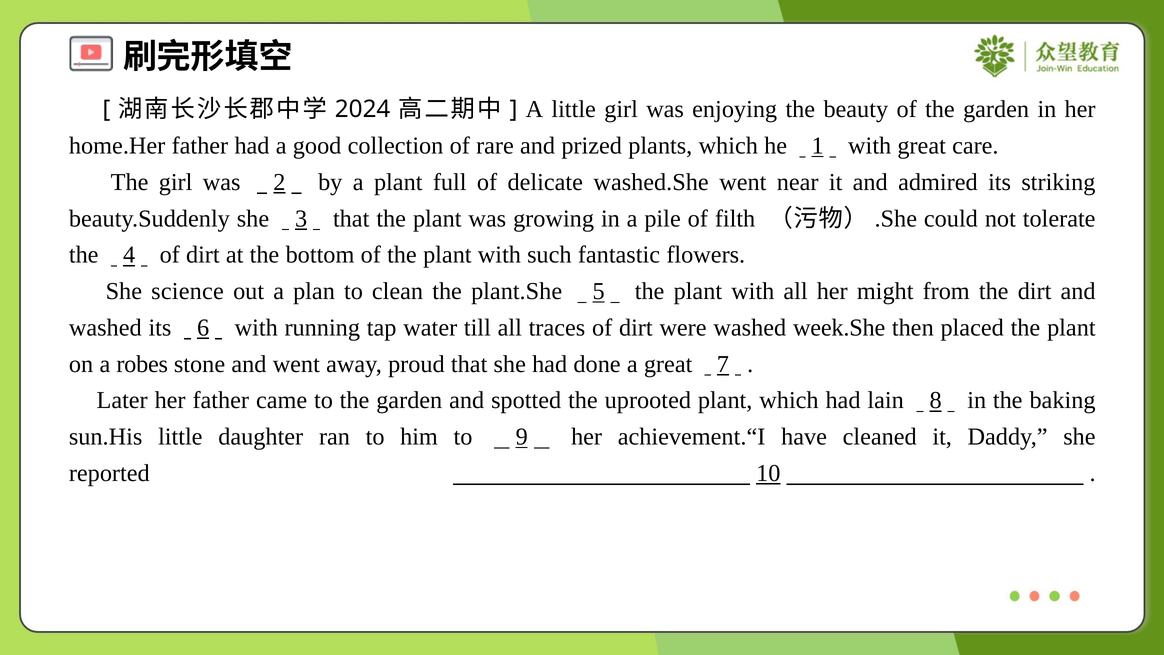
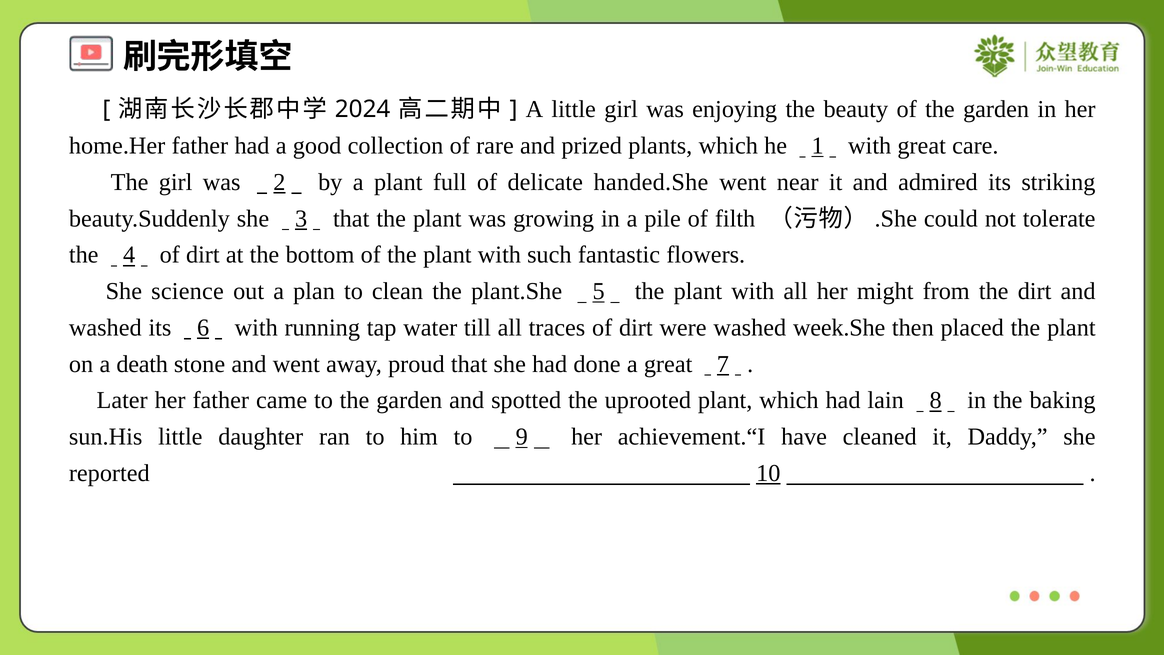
washed.She: washed.She -> handed.She
robes: robes -> death
